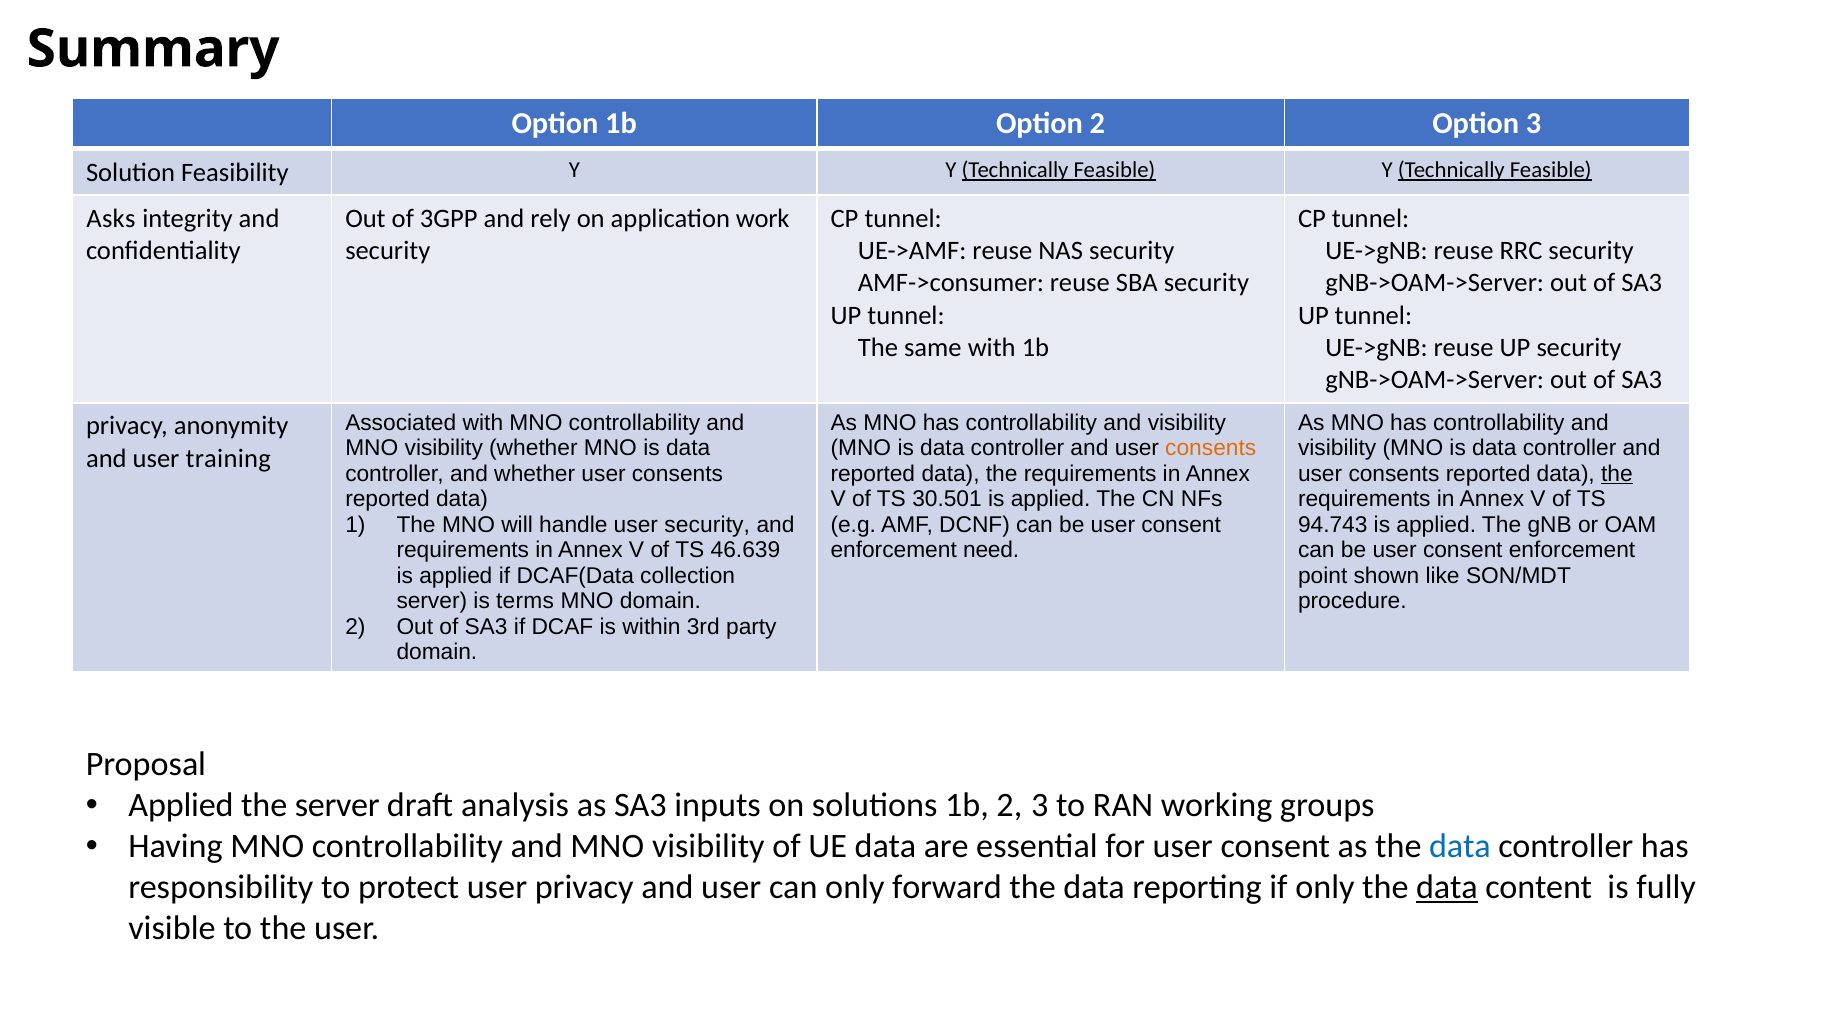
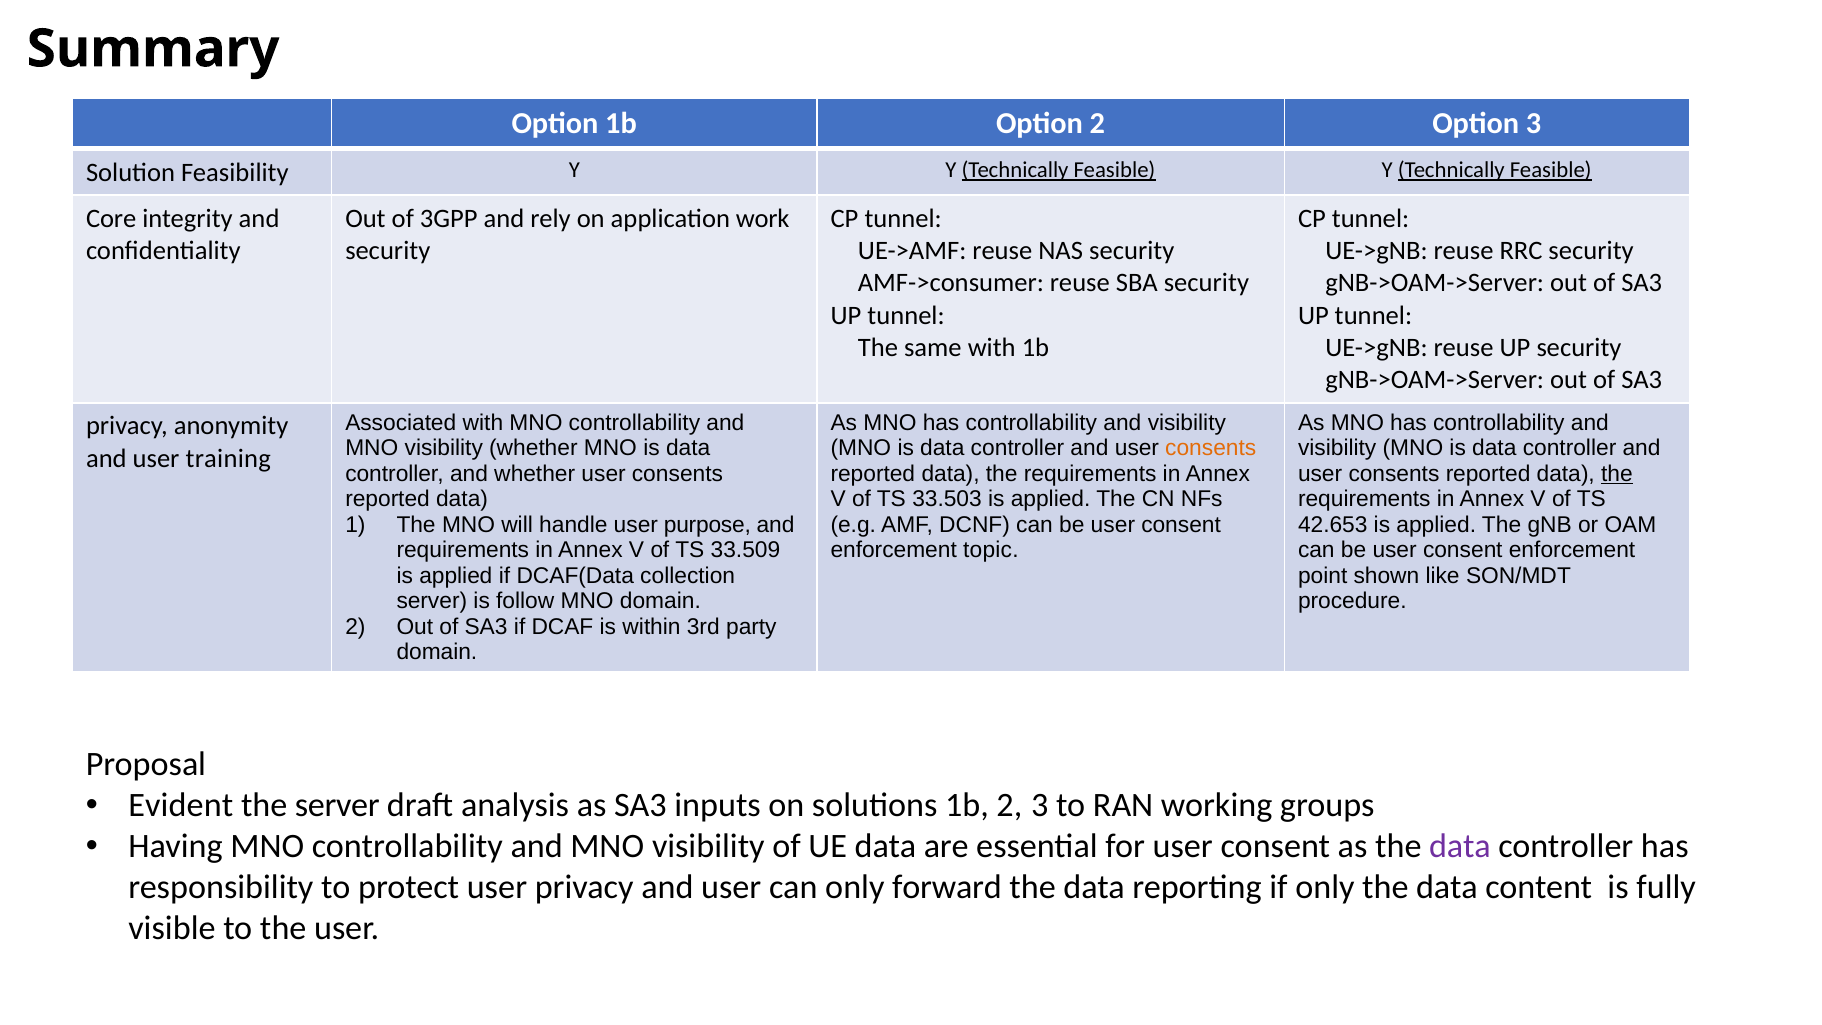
Asks: Asks -> Core
30.501: 30.501 -> 33.503
user security: security -> purpose
94.743: 94.743 -> 42.653
46.639: 46.639 -> 33.509
need: need -> topic
terms: terms -> follow
Applied at (181, 806): Applied -> Evident
data at (1460, 847) colour: blue -> purple
data at (1447, 888) underline: present -> none
